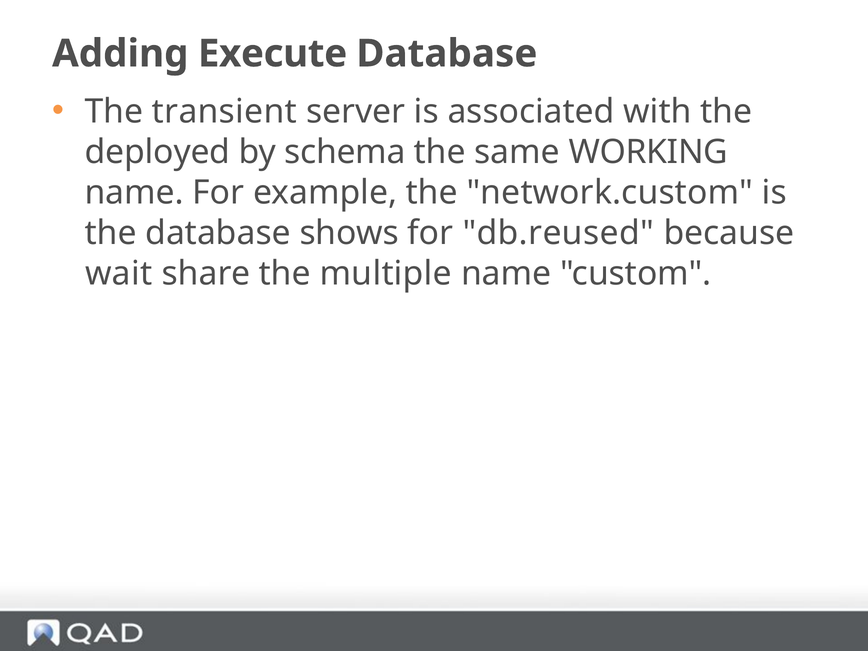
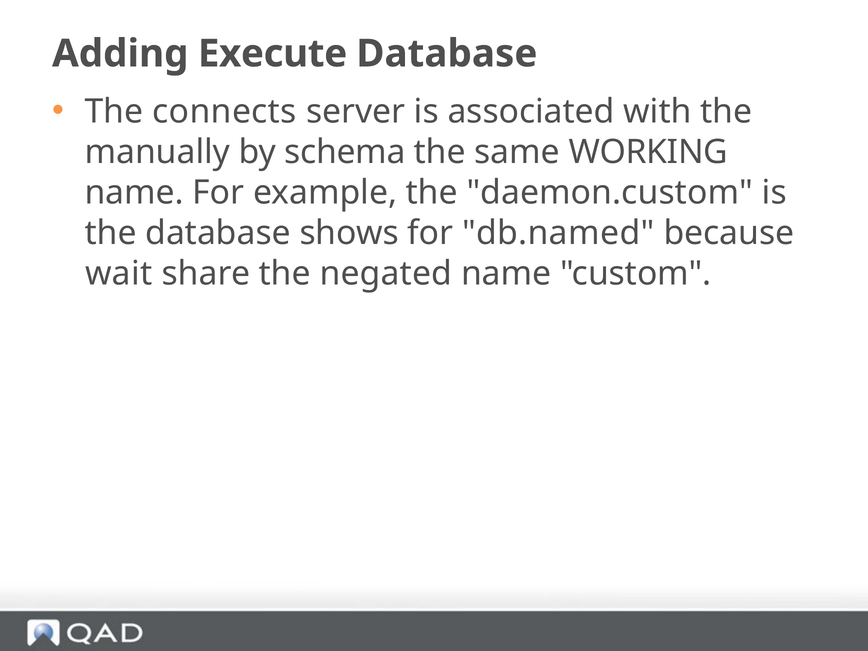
transient: transient -> connects
deployed: deployed -> manually
network.custom: network.custom -> daemon.custom
db.reused: db.reused -> db.named
multiple: multiple -> negated
